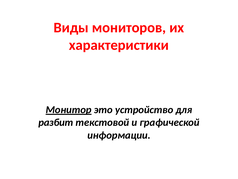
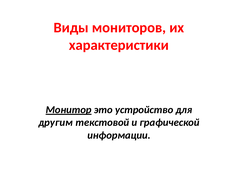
разбит: разбит -> другим
